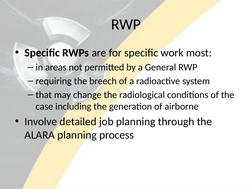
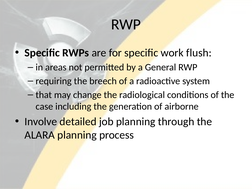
most: most -> flush
